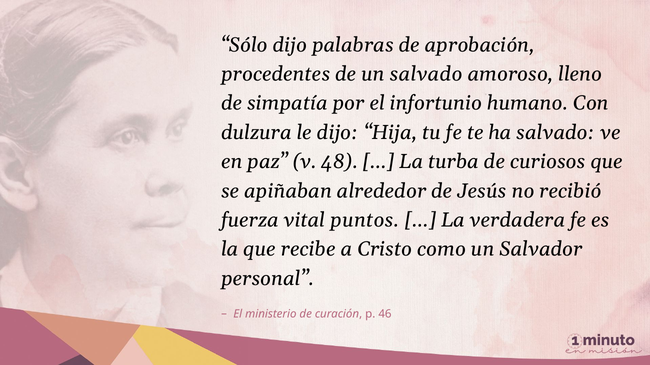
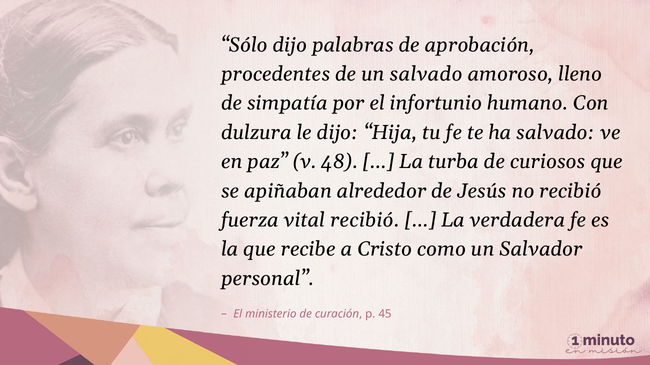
vital puntos: puntos -> recibió
46: 46 -> 45
